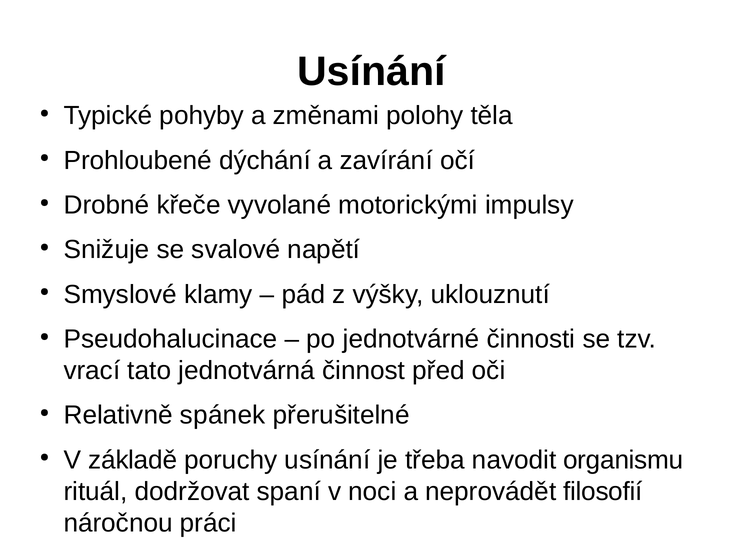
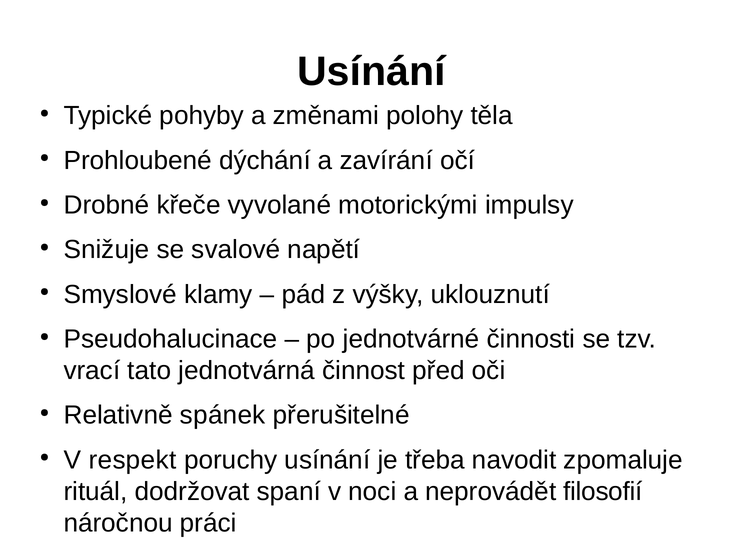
základě: základě -> respekt
organismu: organismu -> zpomaluje
